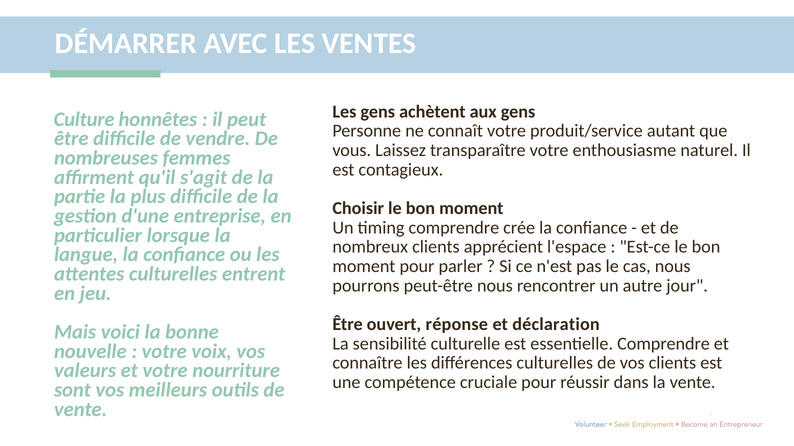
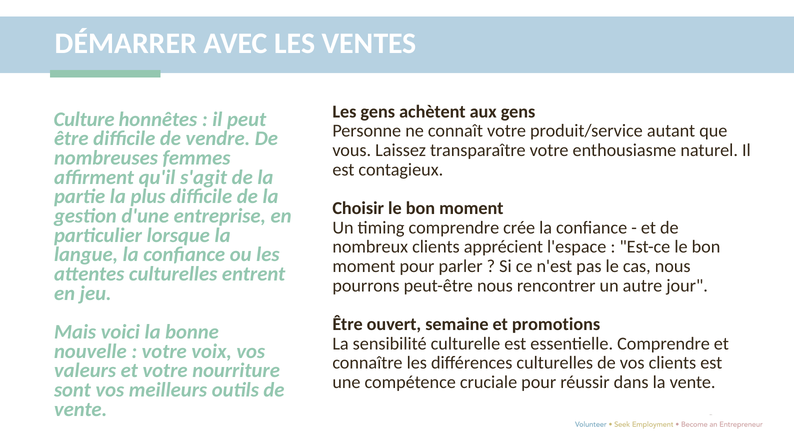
réponse: réponse -> semaine
déclaration: déclaration -> promotions
